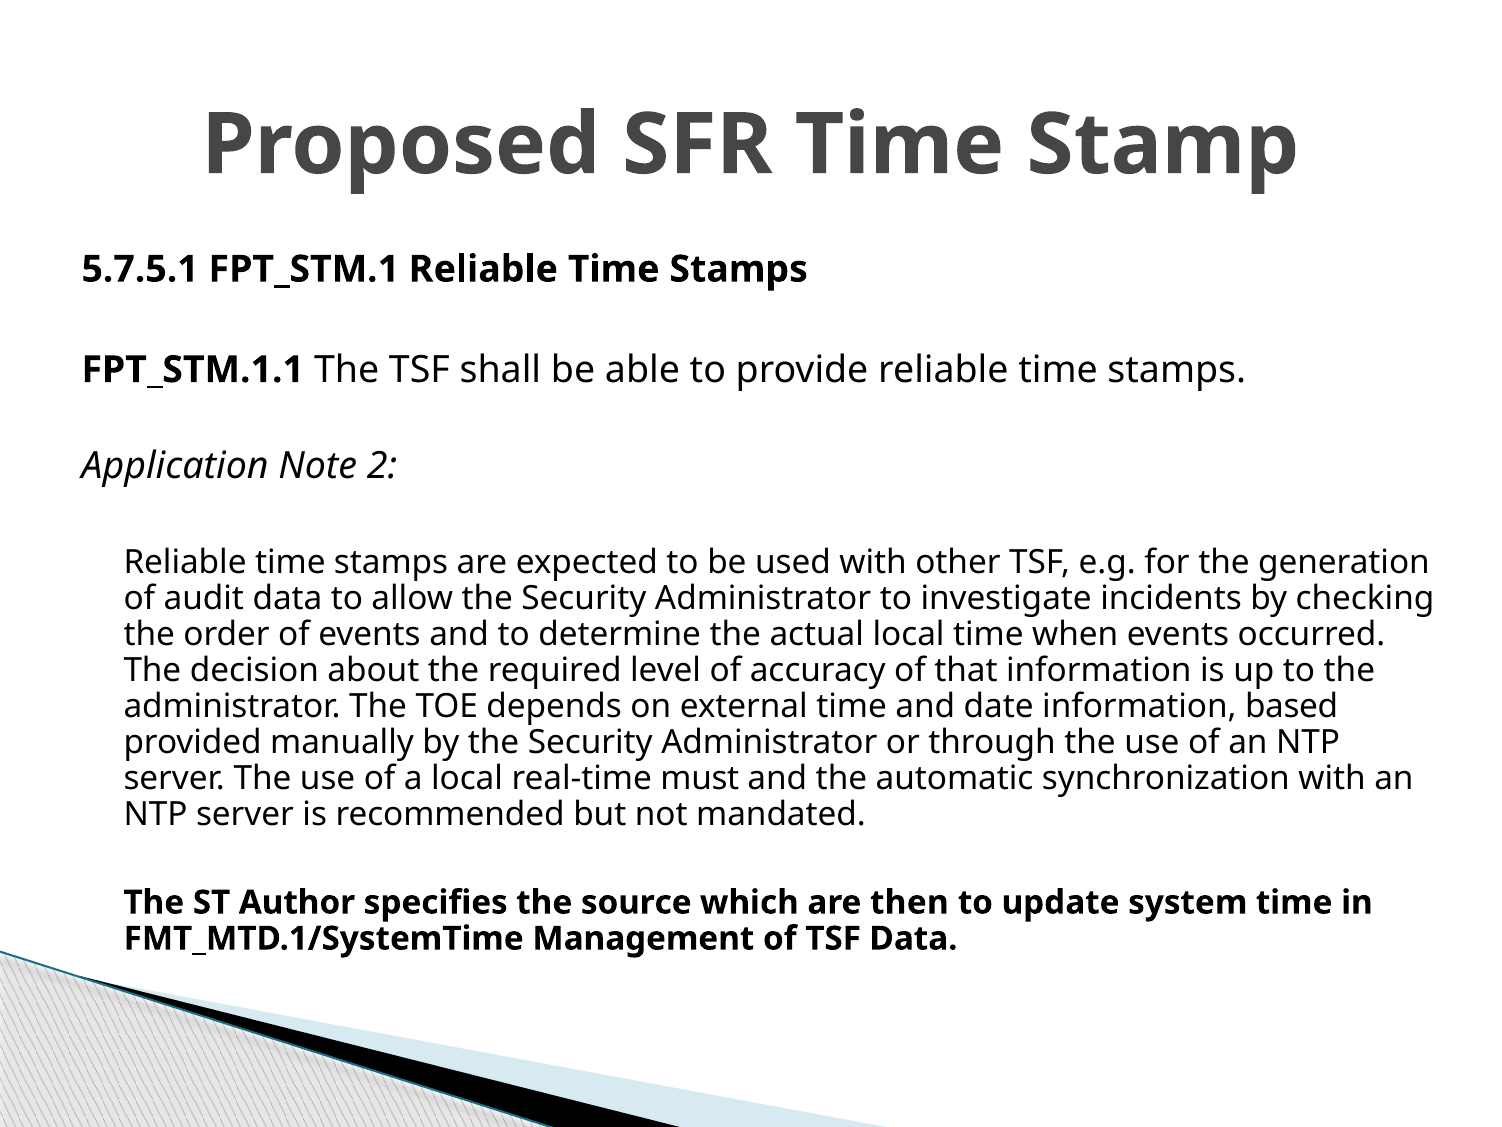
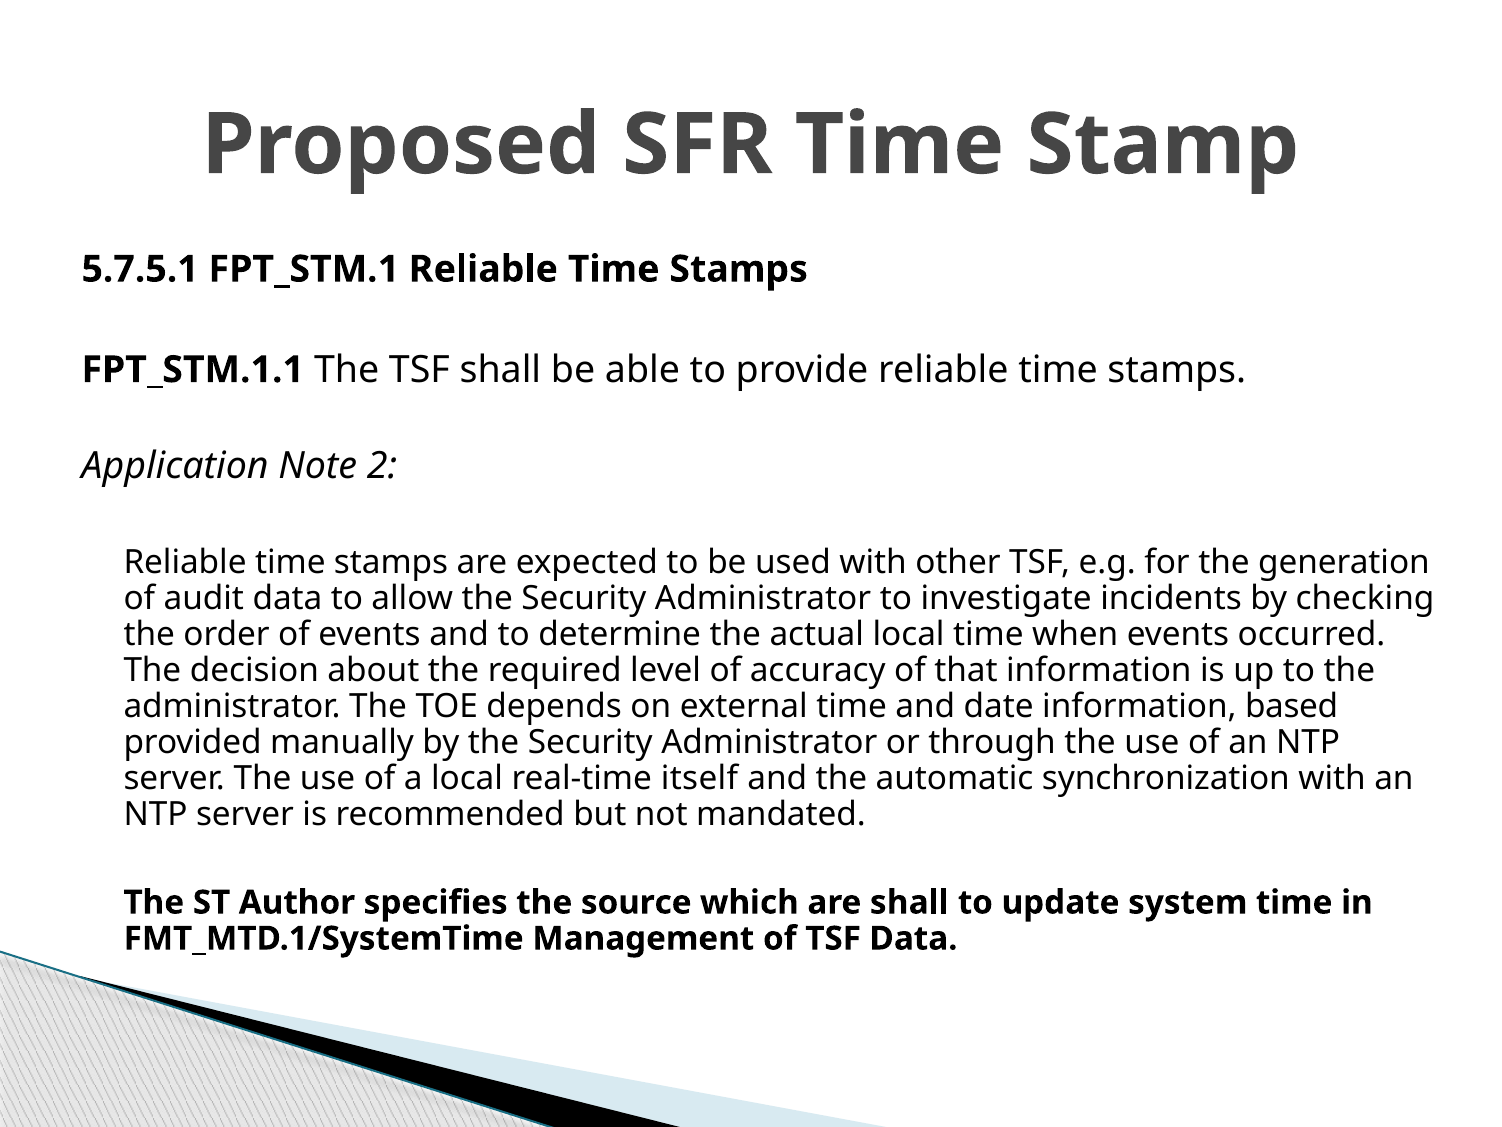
must: must -> itself
are then: then -> shall
